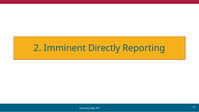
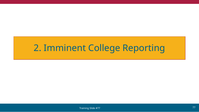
Directly: Directly -> College
